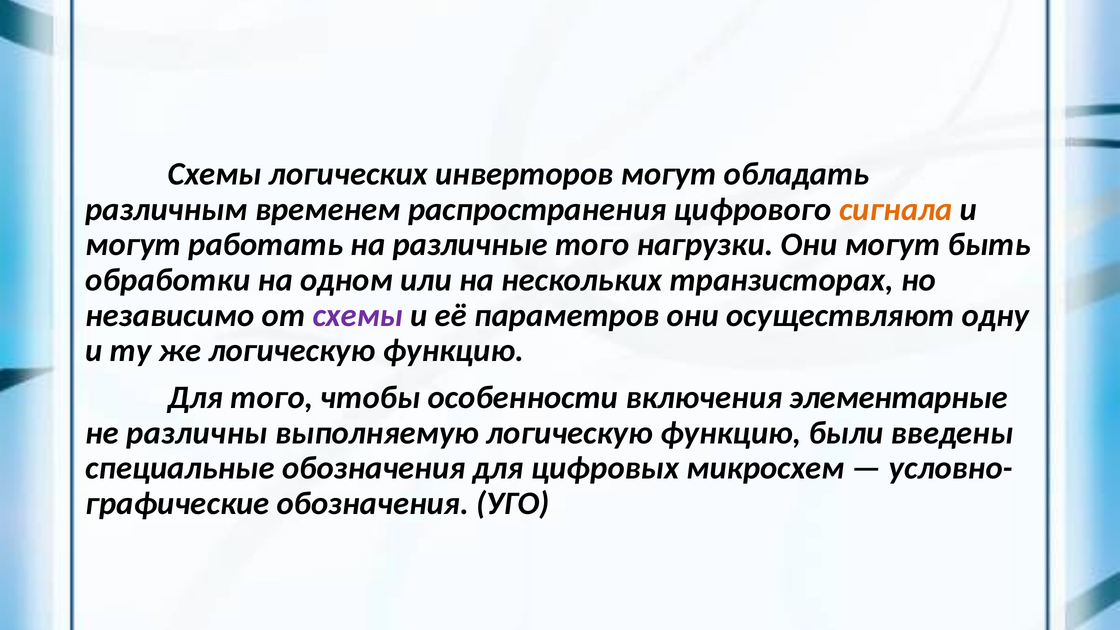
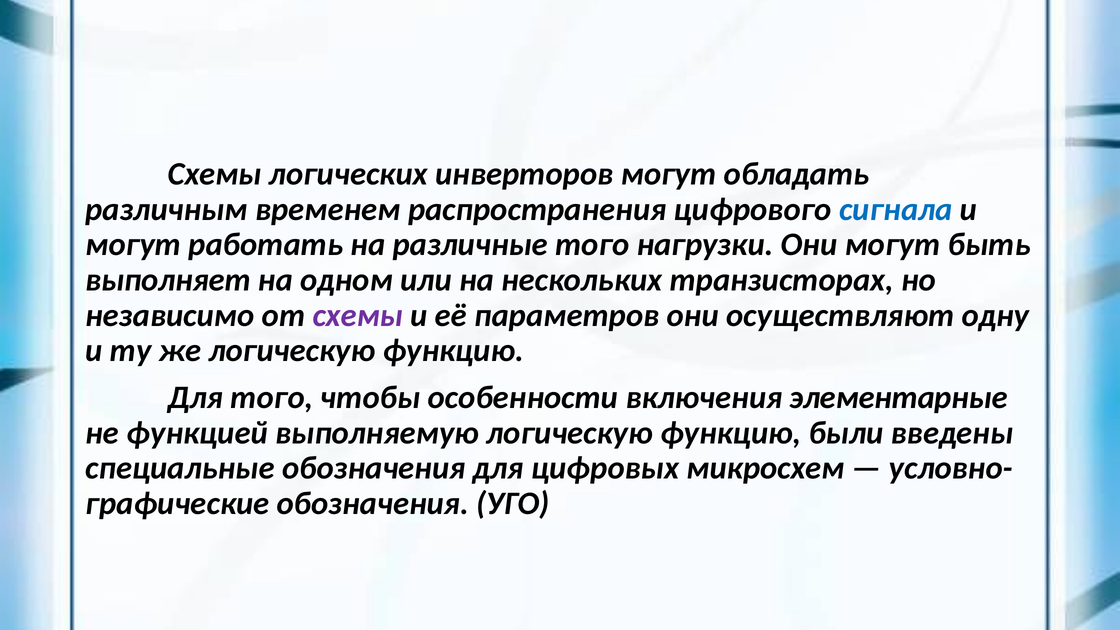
сигнала colour: orange -> blue
обработки: обработки -> выполняет
различны: различны -> функцией
